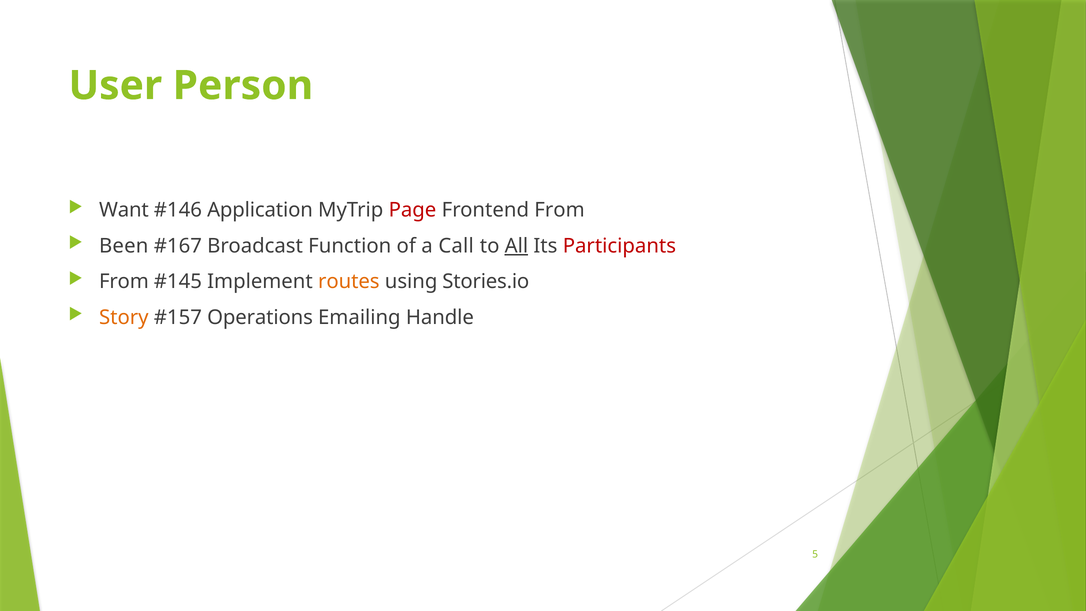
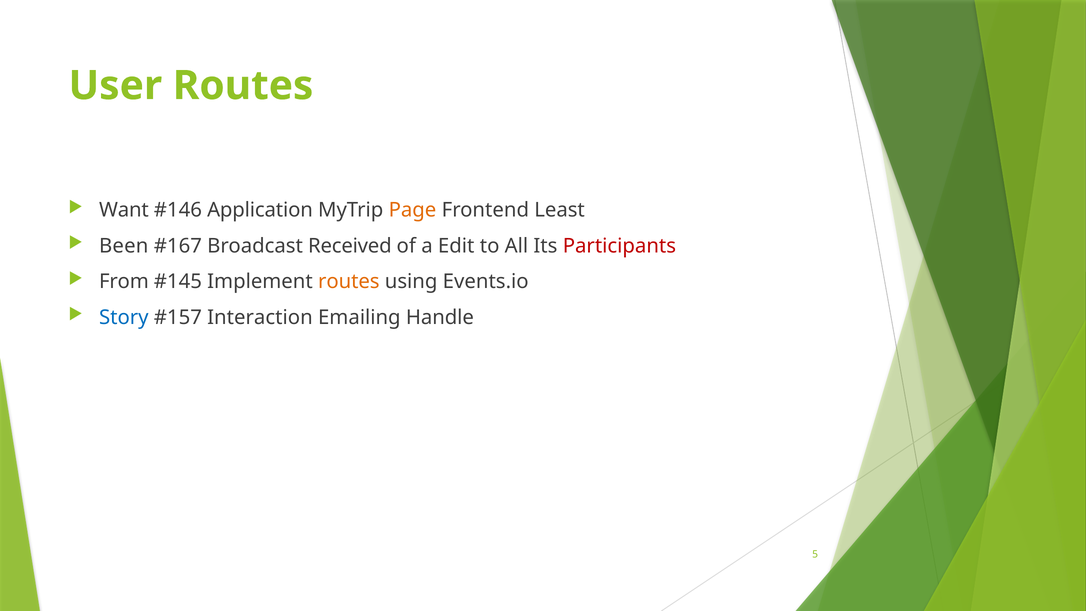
User Person: Person -> Routes
Page colour: red -> orange
Frontend From: From -> Least
Function: Function -> Received
Call: Call -> Edit
All underline: present -> none
Stories.io: Stories.io -> Events.io
Story colour: orange -> blue
Operations: Operations -> Interaction
